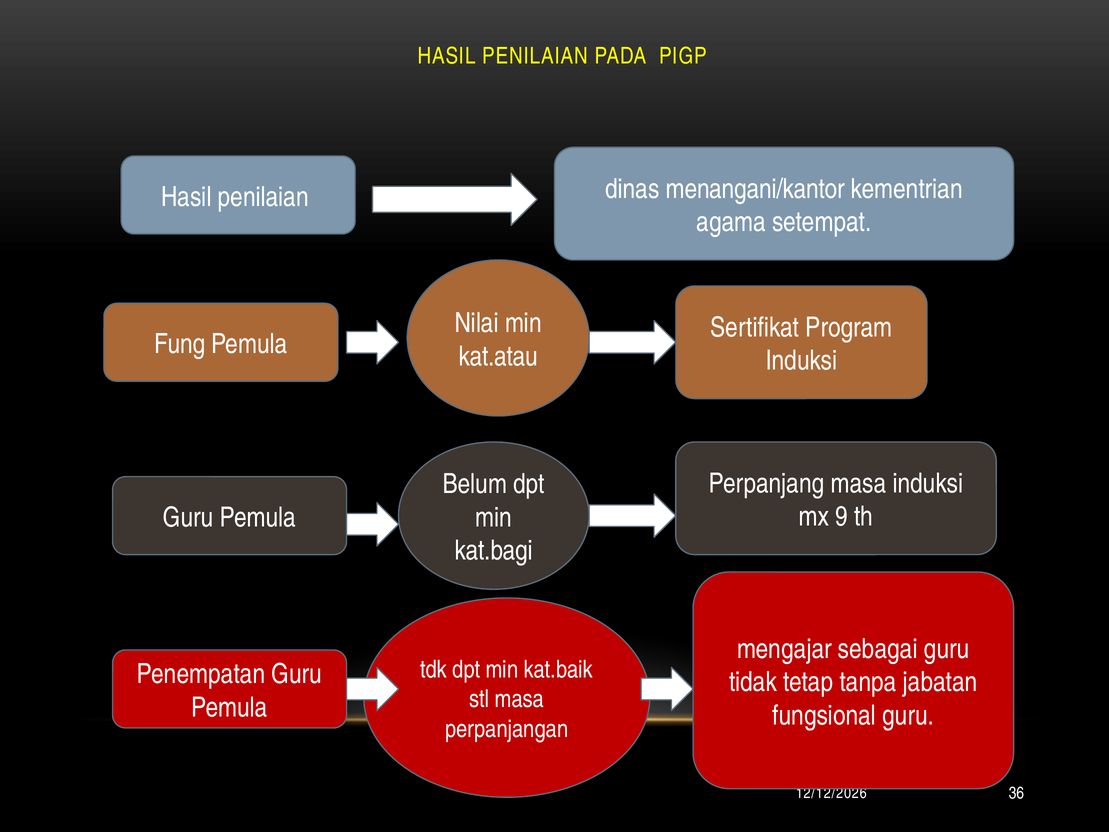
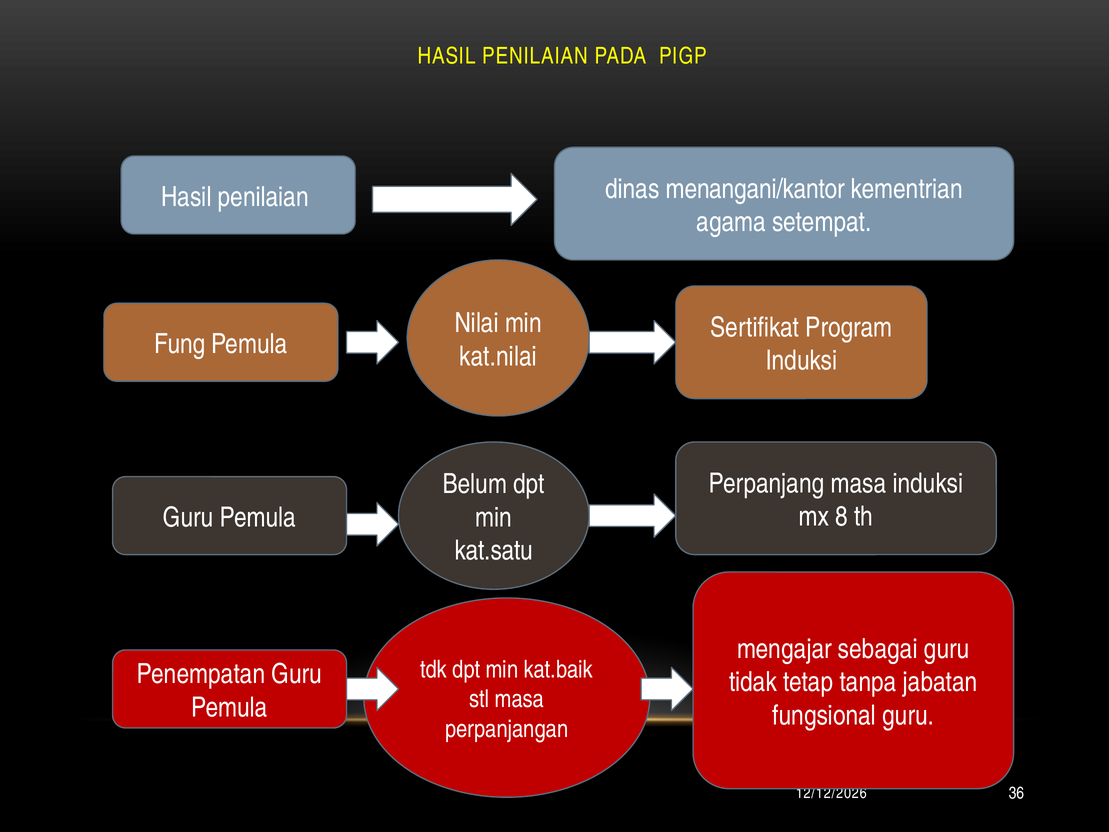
kat.atau: kat.atau -> kat.nilai
9: 9 -> 8
kat.bagi: kat.bagi -> kat.satu
